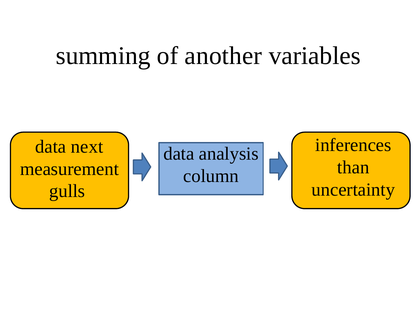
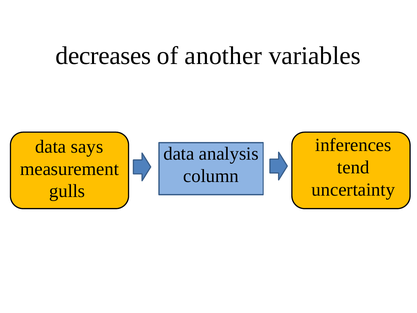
summing: summing -> decreases
next: next -> says
than: than -> tend
